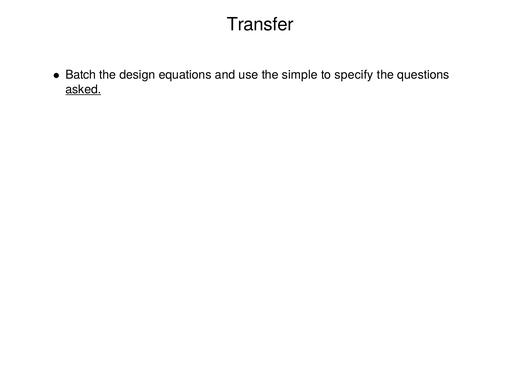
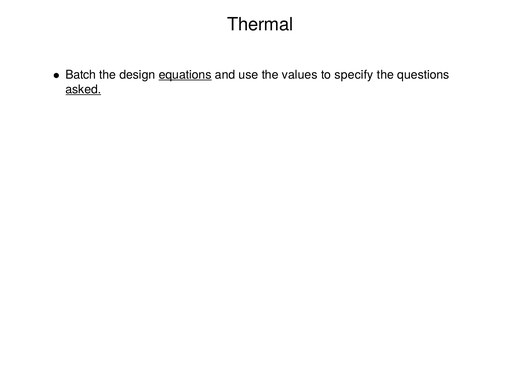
Transfer: Transfer -> Thermal
equations underline: none -> present
simple: simple -> values
